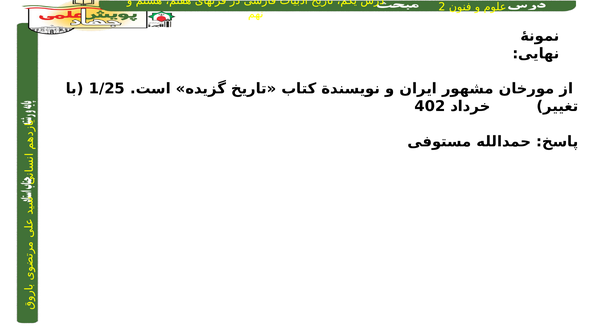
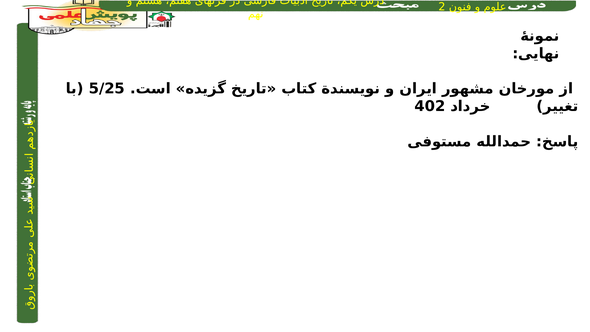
1/25: 1/25 -> 5/25
